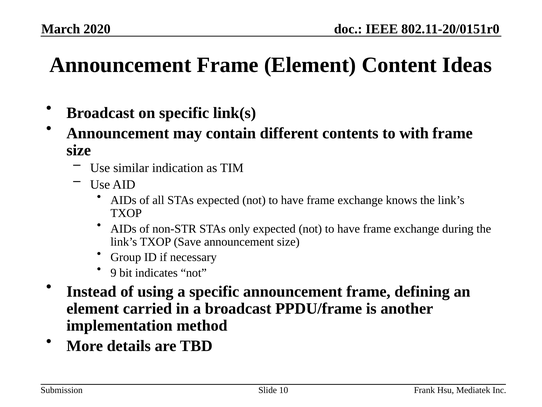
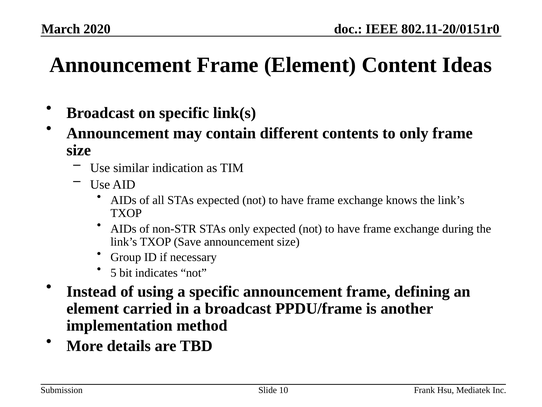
to with: with -> only
9: 9 -> 5
